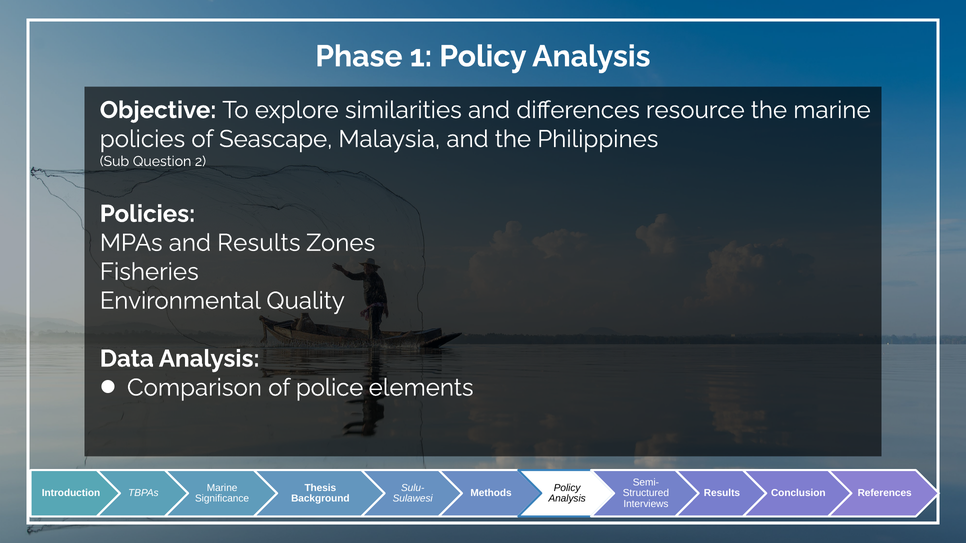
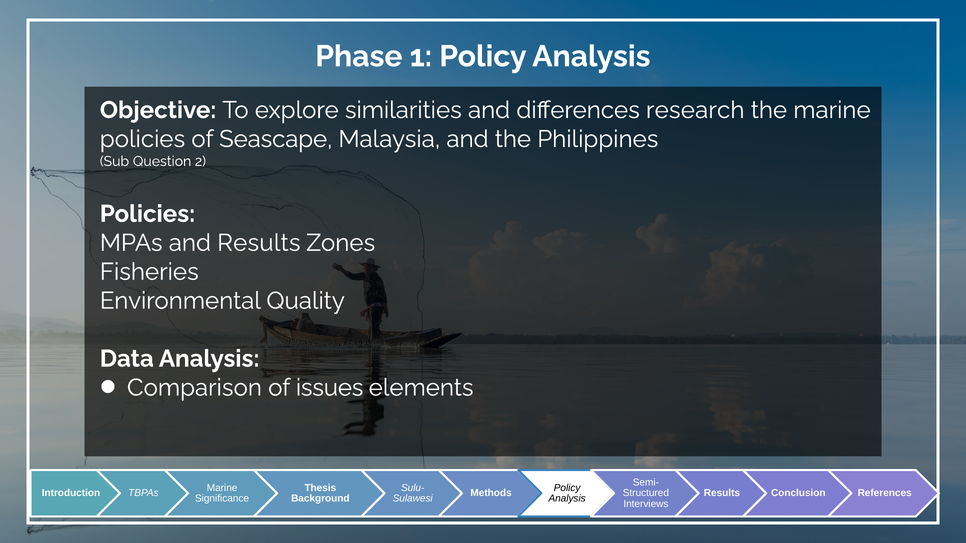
resource: resource -> research
police: police -> issues
